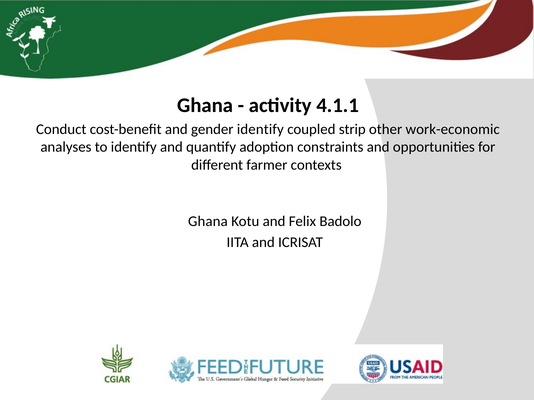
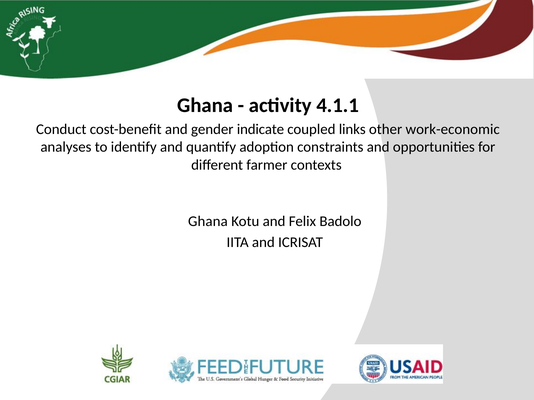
gender identify: identify -> indicate
strip: strip -> links
